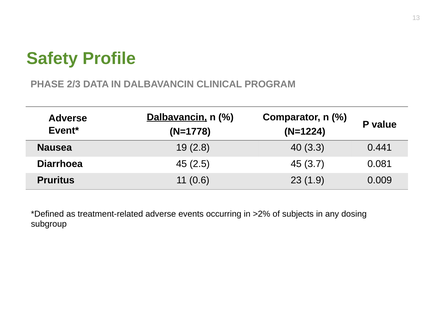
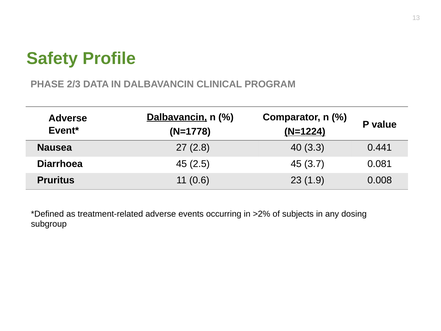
N=1224 underline: none -> present
19: 19 -> 27
0.009: 0.009 -> 0.008
